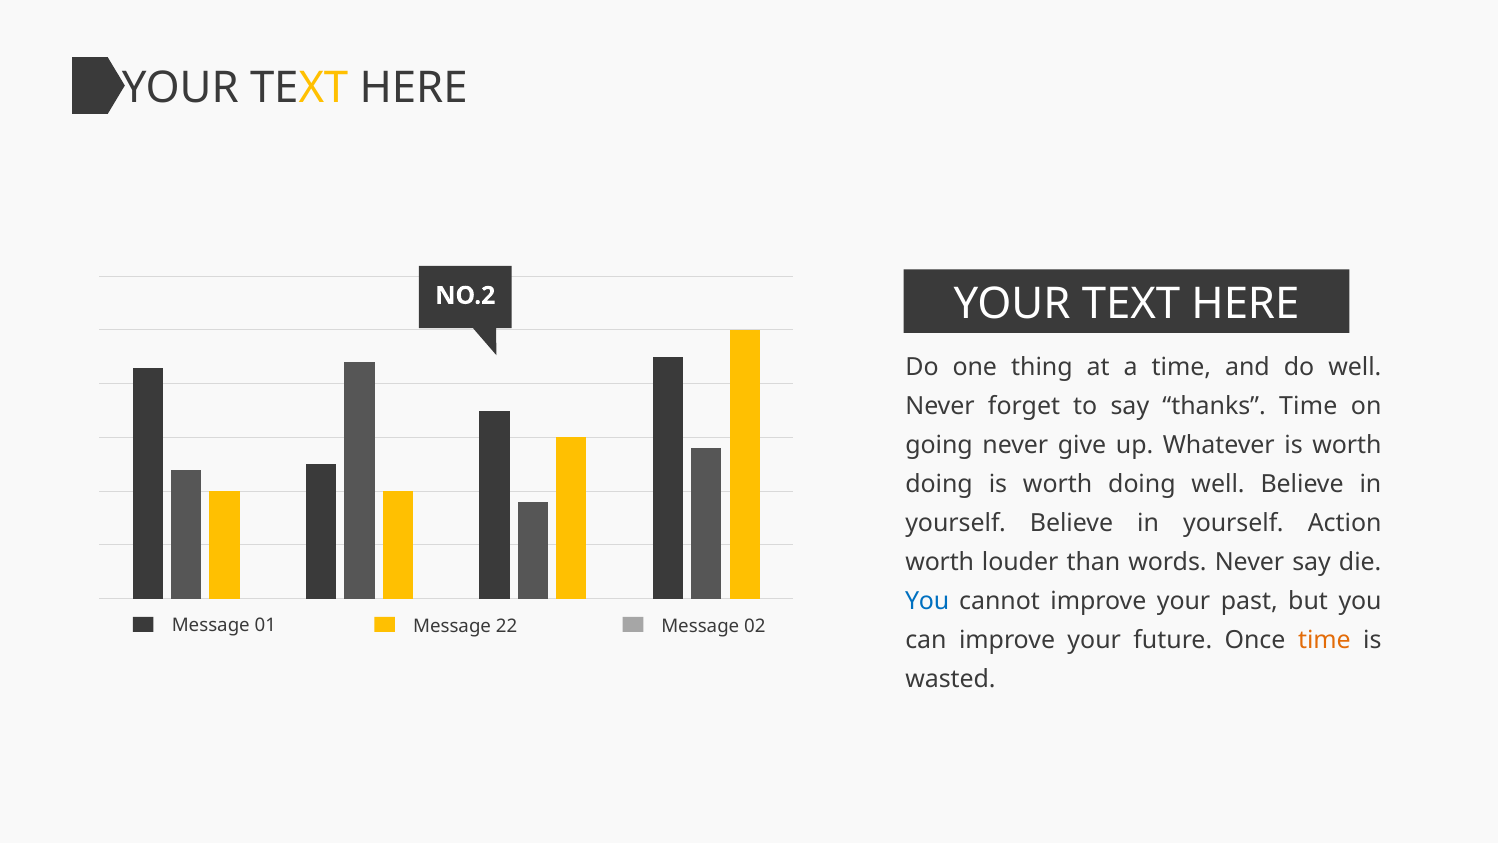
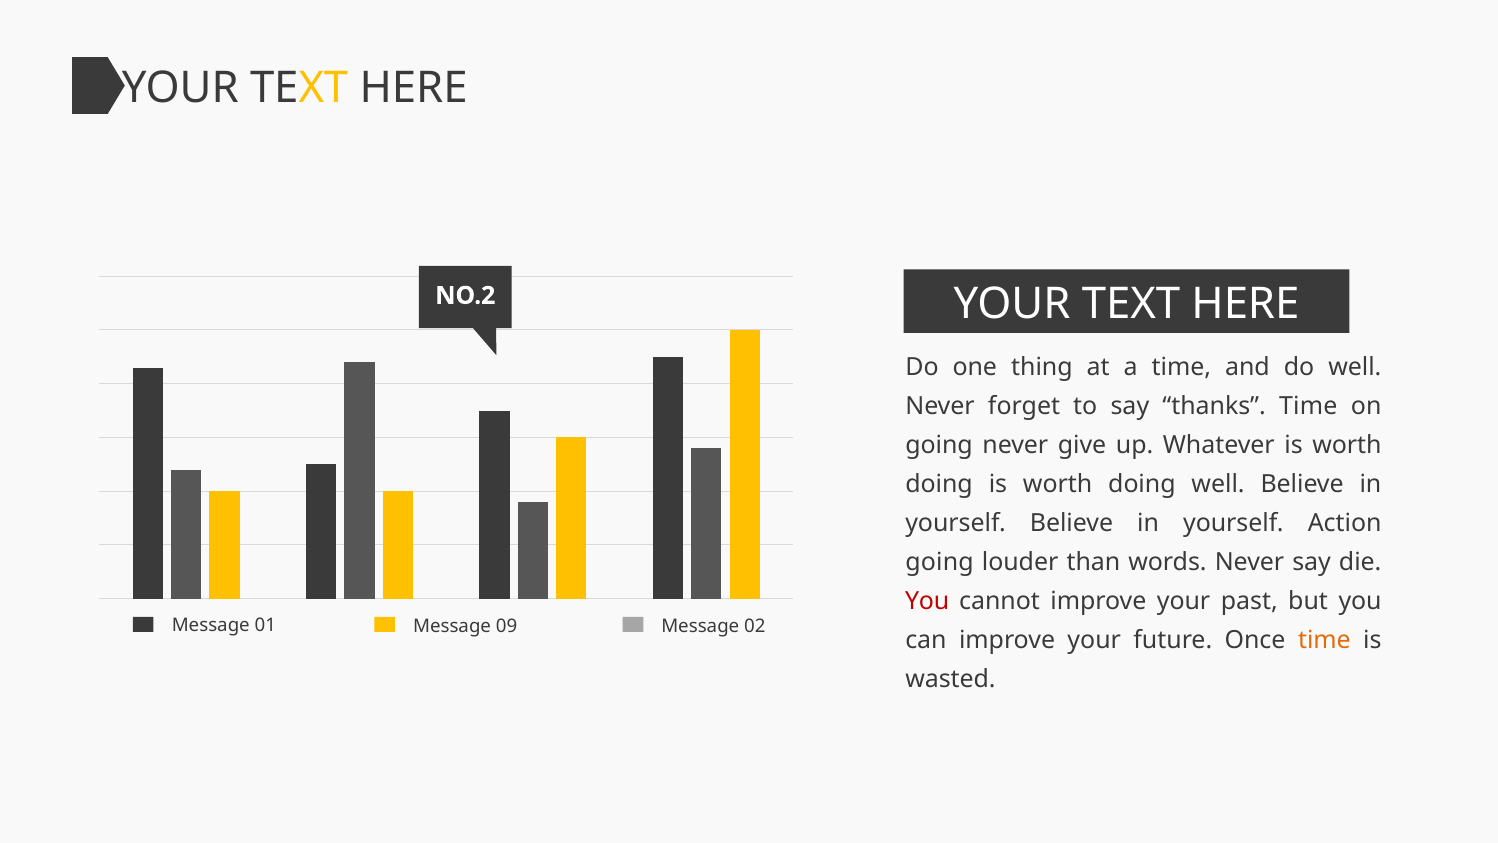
worth at (940, 562): worth -> going
You at (927, 601) colour: blue -> red
22: 22 -> 09
